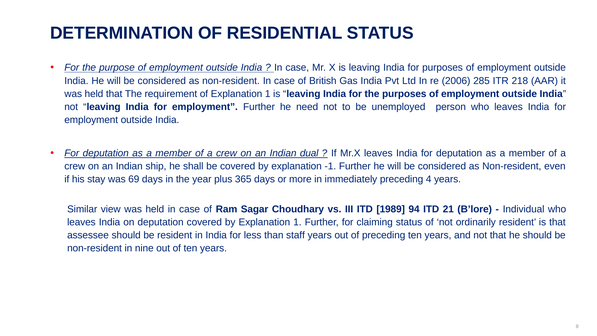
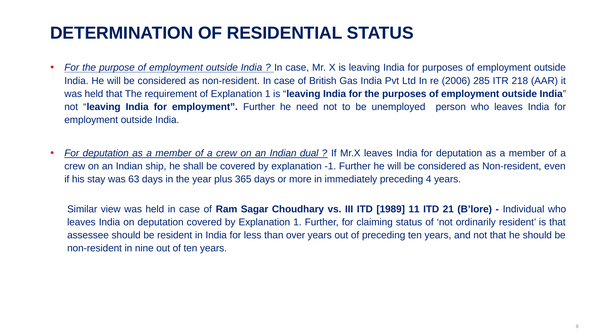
69: 69 -> 63
94: 94 -> 11
staff: staff -> over
